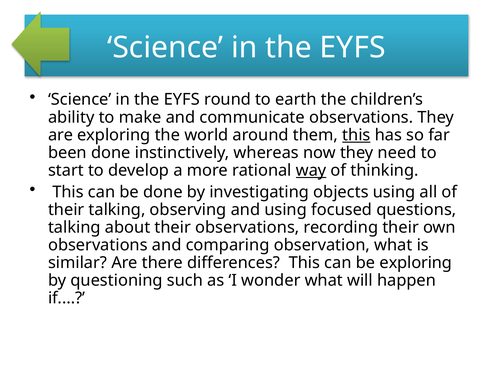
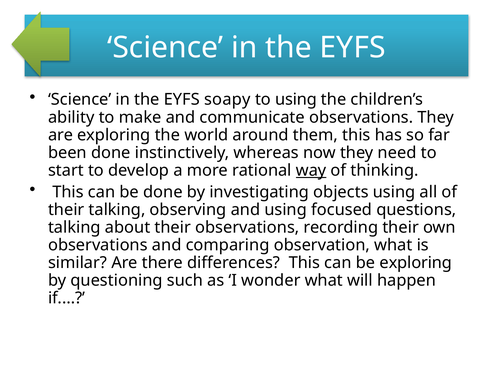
round: round -> soapy
to earth: earth -> using
this at (356, 135) underline: present -> none
